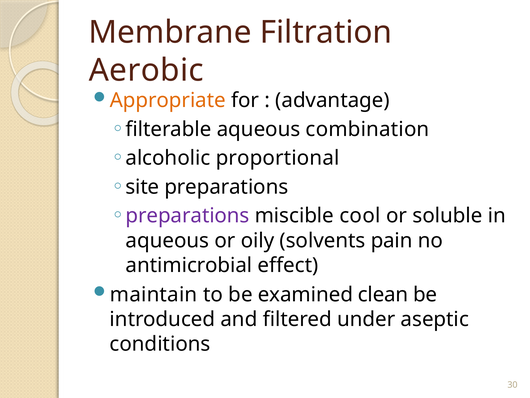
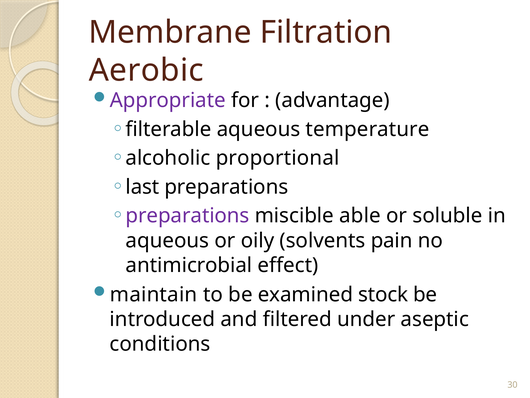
Appropriate colour: orange -> purple
combination: combination -> temperature
site: site -> last
cool: cool -> able
clean: clean -> stock
